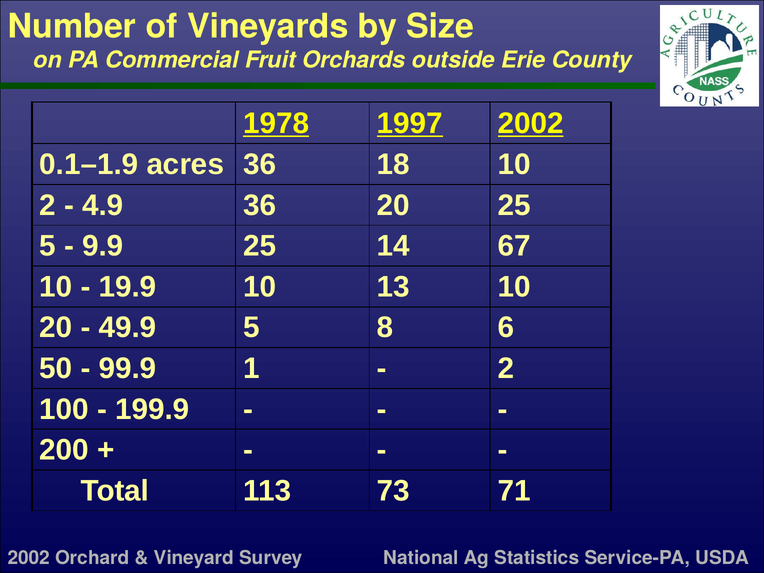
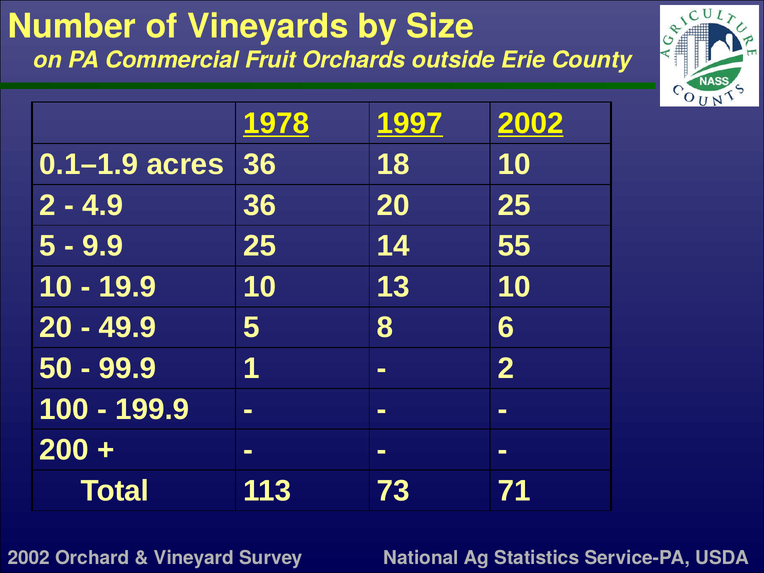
67: 67 -> 55
